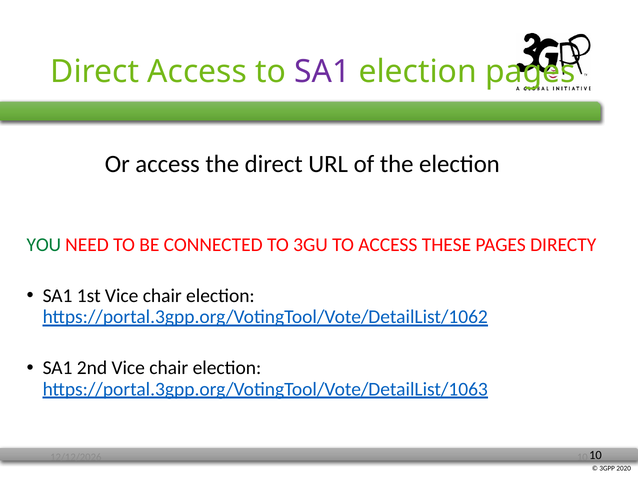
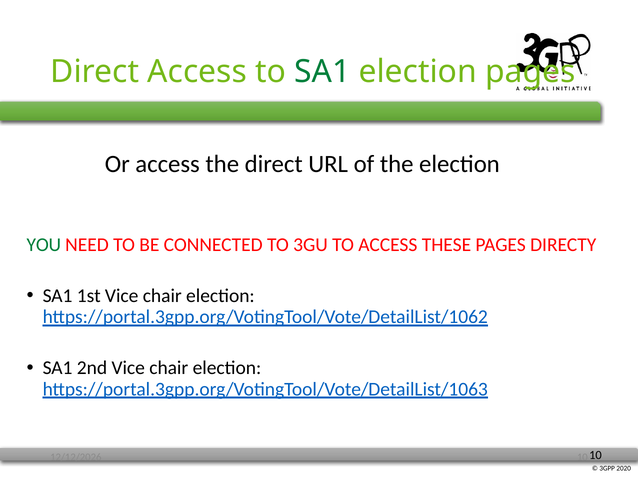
SA1 at (322, 71) colour: purple -> green
